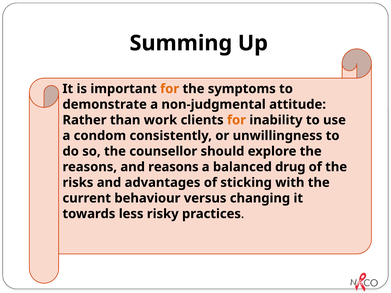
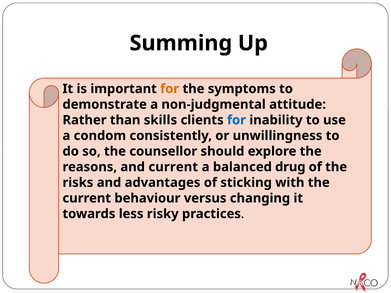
work: work -> skills
for at (237, 120) colour: orange -> blue
and reasons: reasons -> current
